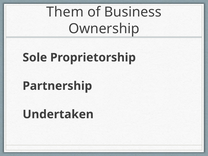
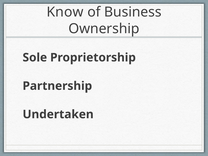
Them: Them -> Know
